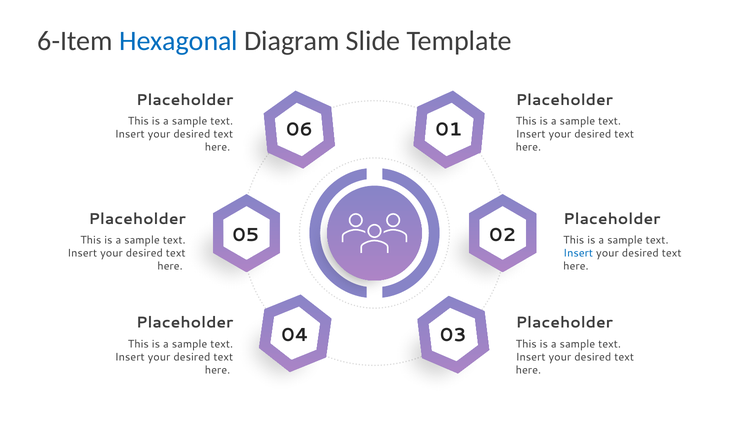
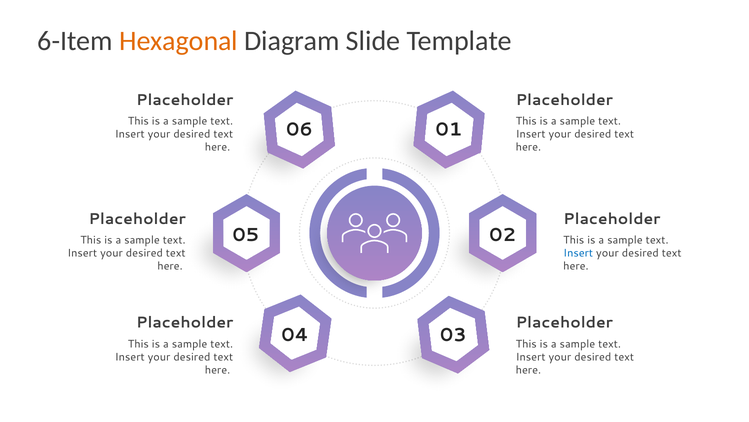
Hexagonal colour: blue -> orange
